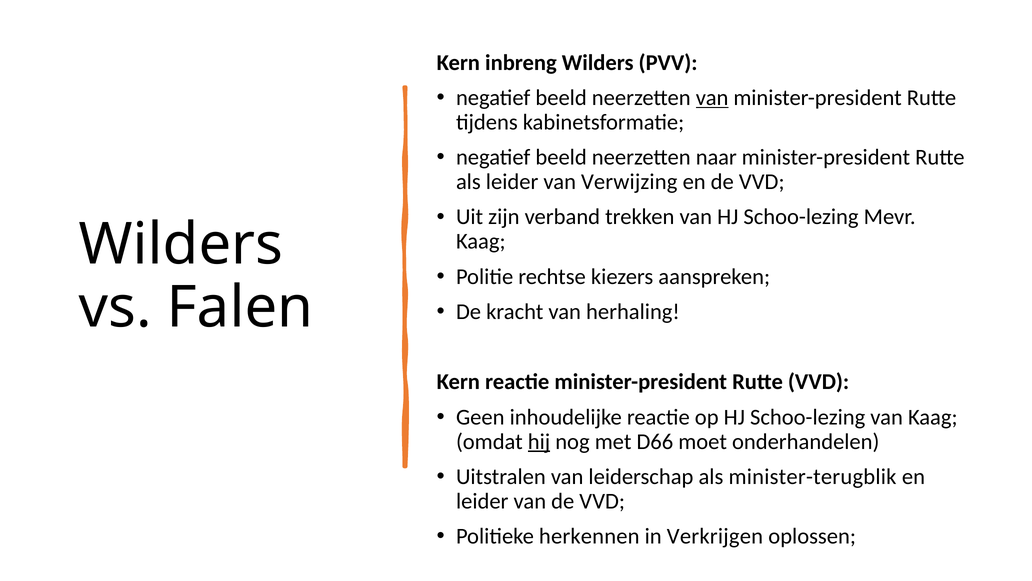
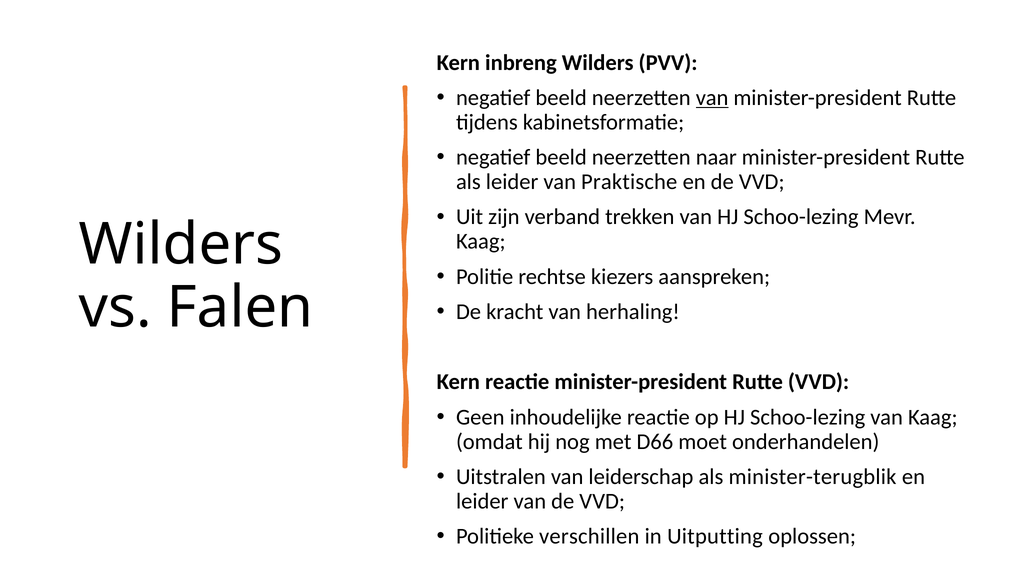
Verwijzing: Verwijzing -> Praktische
hij underline: present -> none
herkennen: herkennen -> verschillen
Verkrijgen: Verkrijgen -> Uitputting
